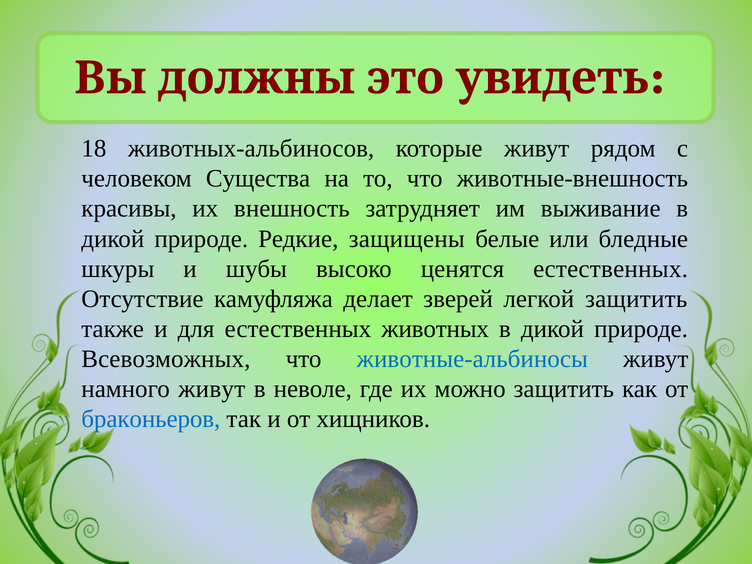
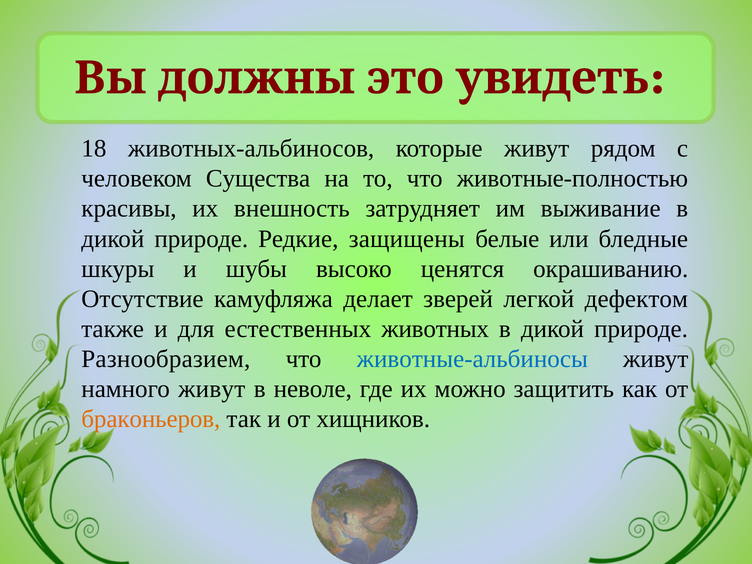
животные-внешность: животные-внешность -> животные-полностью
ценятся естественных: естественных -> окрашиванию
легкой защитить: защитить -> дефектом
Всевозможных: Всевозможных -> Разнообразием
браконьеров colour: blue -> orange
